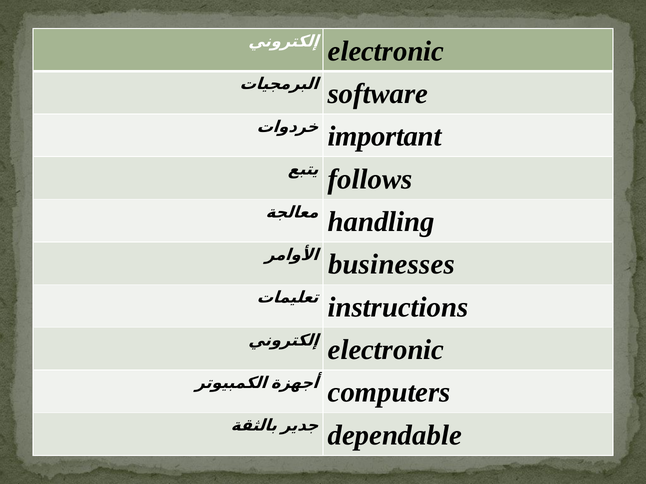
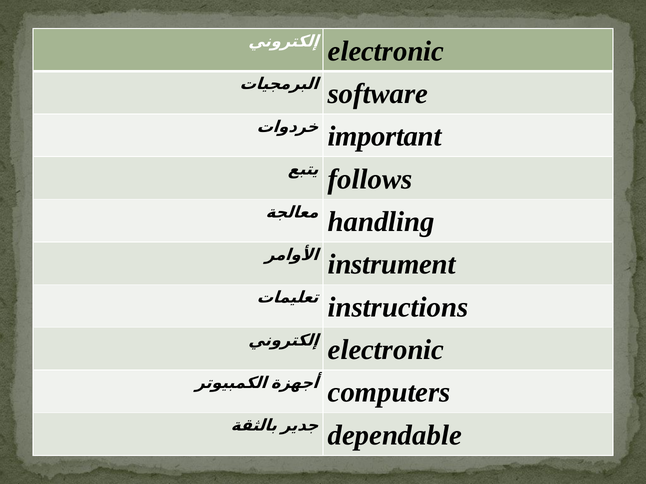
businesses: businesses -> instrument
